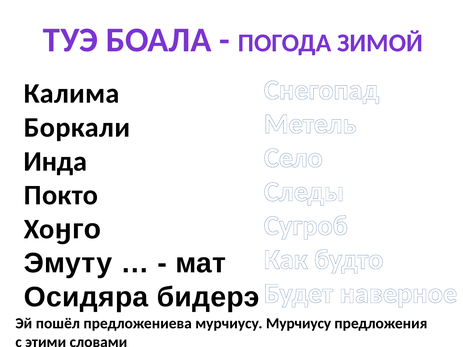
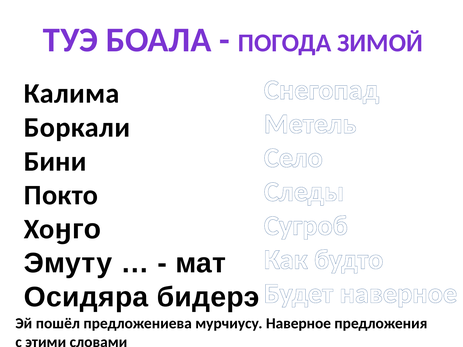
Инда: Инда -> Бини
мурчиусу Мурчиусу: Мурчиусу -> Наверное
